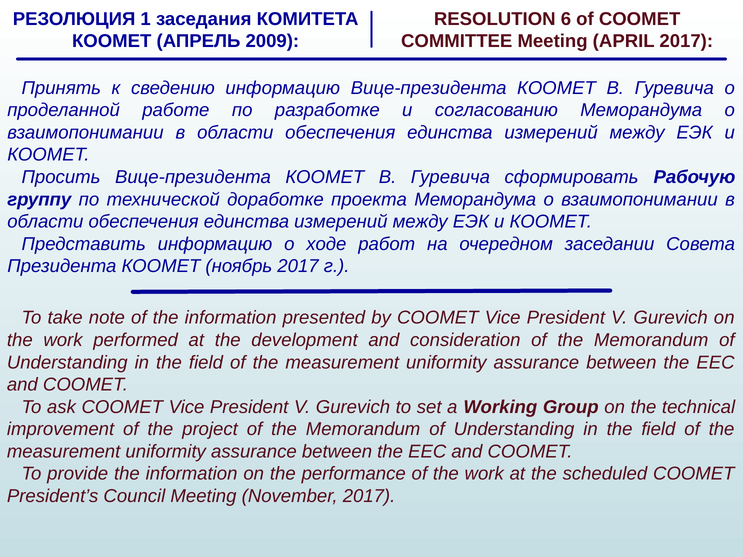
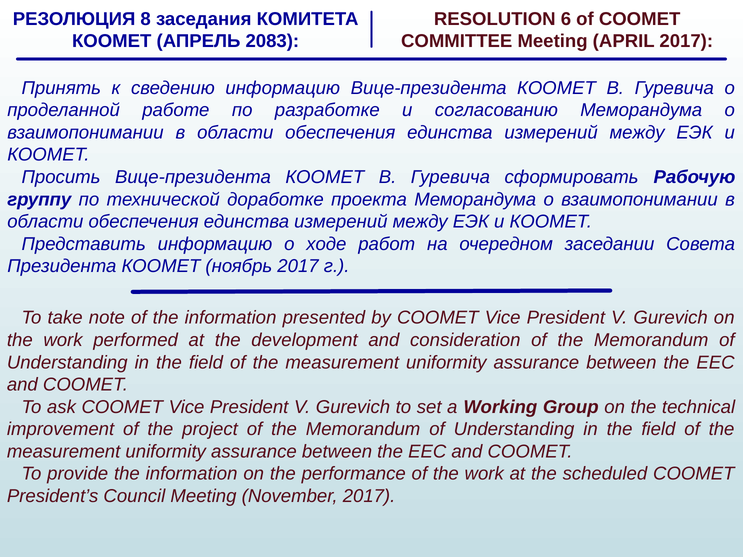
1: 1 -> 8
2009: 2009 -> 2083
